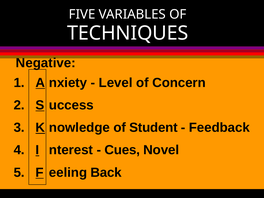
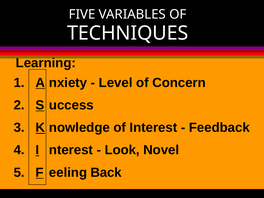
Negative: Negative -> Learning
Student: Student -> Interest
Cues: Cues -> Look
